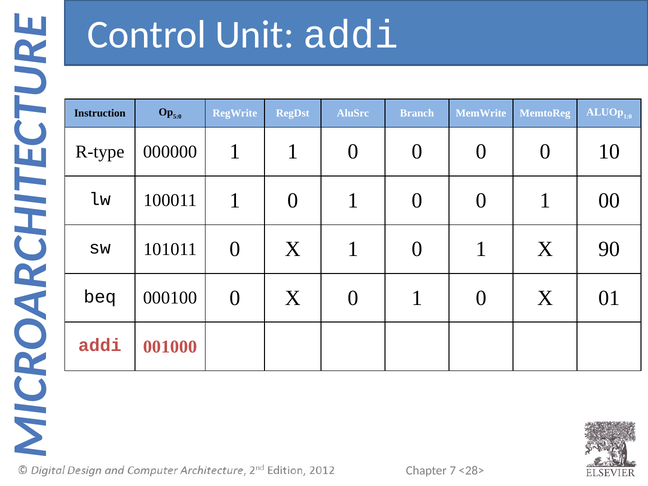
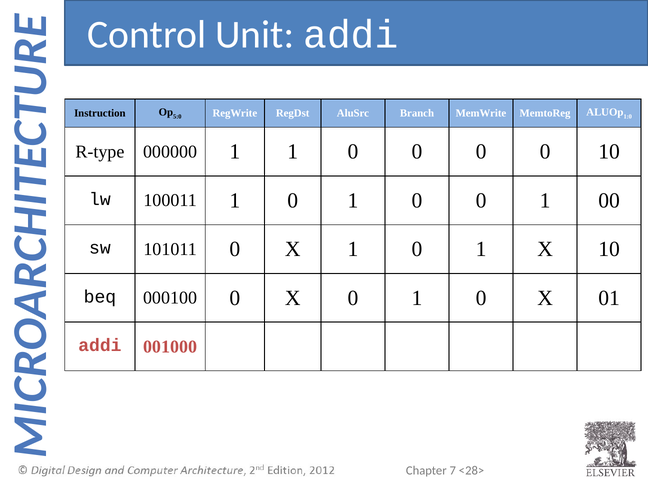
X 90: 90 -> 10
